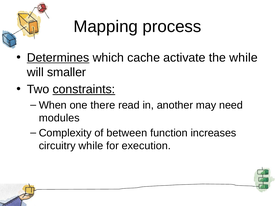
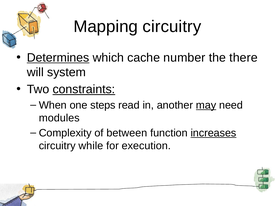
Mapping process: process -> circuitry
activate: activate -> number
the while: while -> there
smaller: smaller -> system
there: there -> steps
may underline: none -> present
increases underline: none -> present
